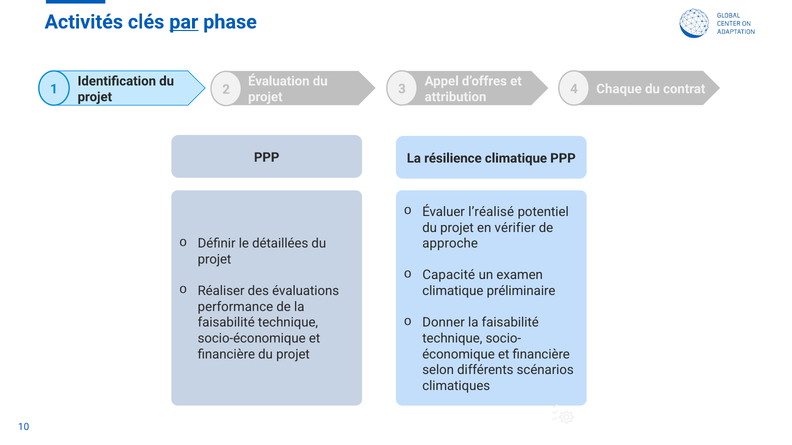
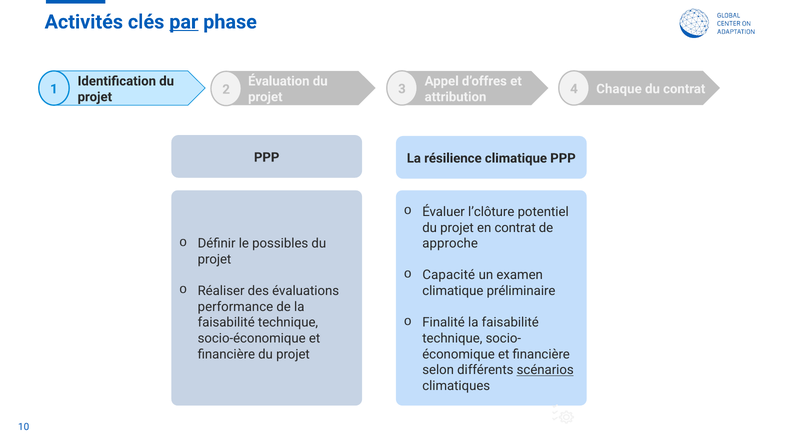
l’réalisé: l’réalisé -> l’clôture
en vérifier: vérifier -> contrat
détaillées: détaillées -> possibles
Donner: Donner -> Finalité
scénarios underline: none -> present
